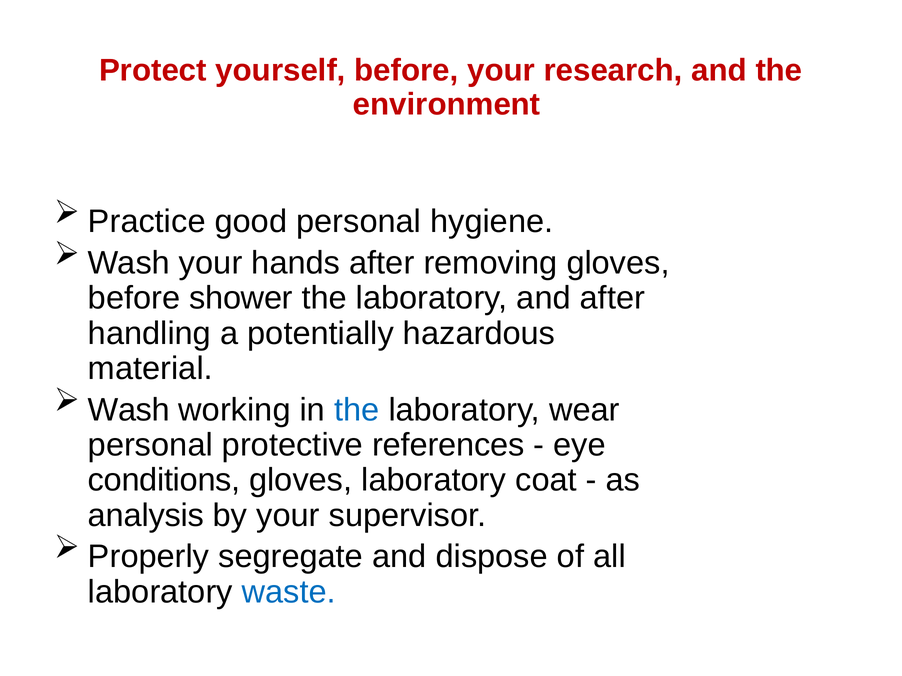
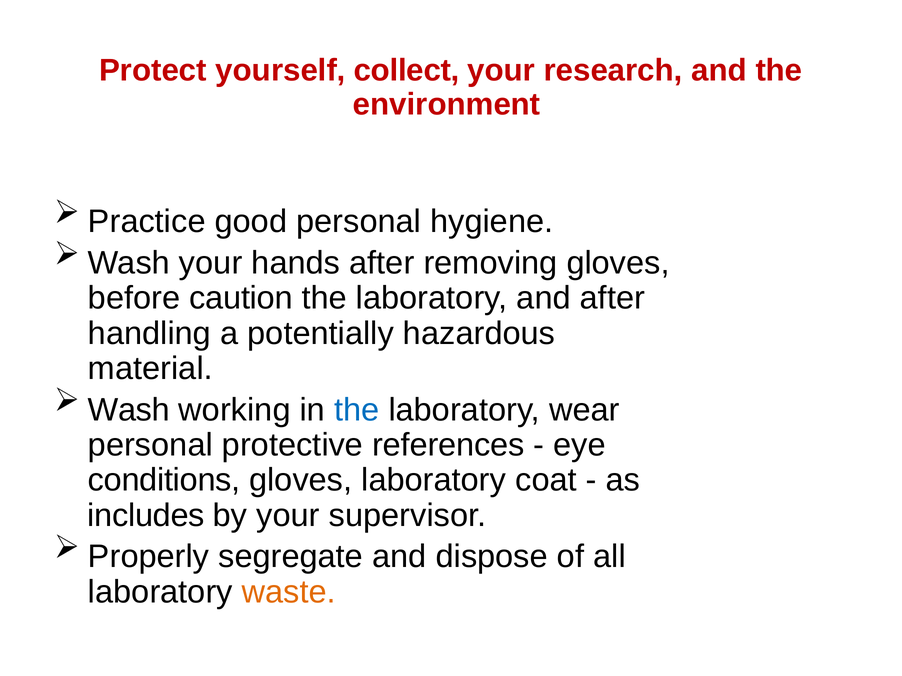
yourself before: before -> collect
shower: shower -> caution
analysis: analysis -> includes
waste colour: blue -> orange
